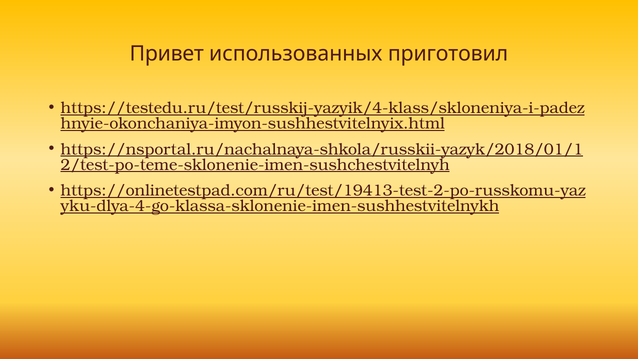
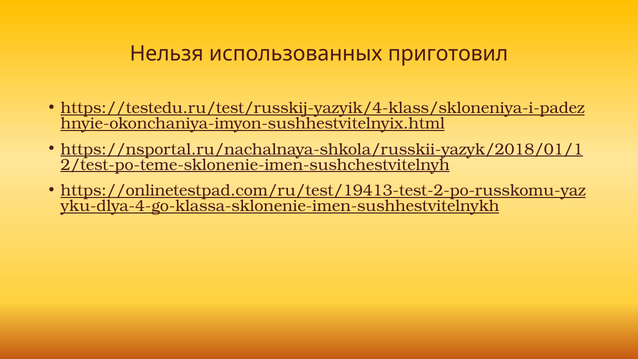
Привет: Привет -> Нельзя
